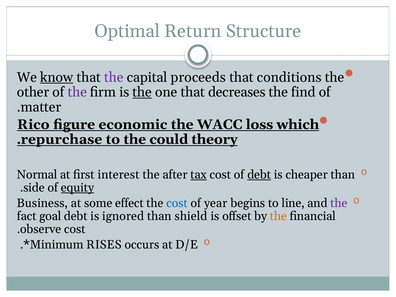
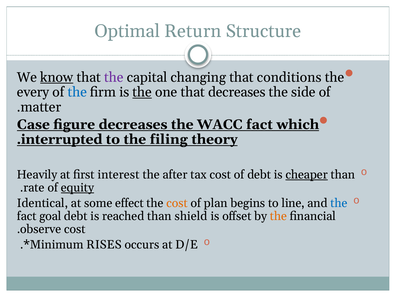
proceeds: proceeds -> changing
other: other -> every
the at (77, 92) colour: purple -> blue
find: find -> side
Rico: Rico -> Case
figure economic: economic -> decreases
WACC loss: loss -> fact
repurchase: repurchase -> interrupted
could: could -> filing
Normal: Normal -> Heavily
tax underline: present -> none
debt at (259, 175) underline: present -> none
cheaper underline: none -> present
side: side -> rate
Business: Business -> Identical
cost at (177, 203) colour: blue -> orange
year: year -> plan
the at (339, 203) colour: purple -> blue
ignored: ignored -> reached
